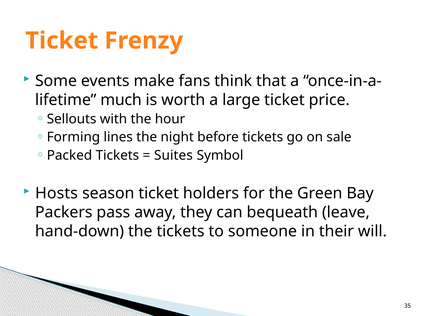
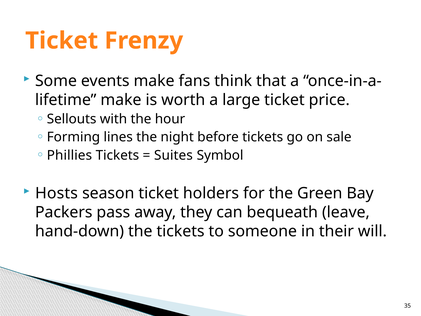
much at (121, 100): much -> make
Packed: Packed -> Phillies
